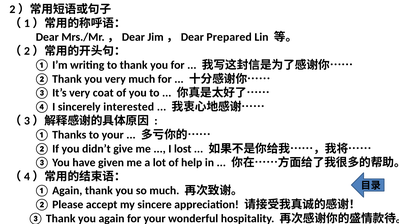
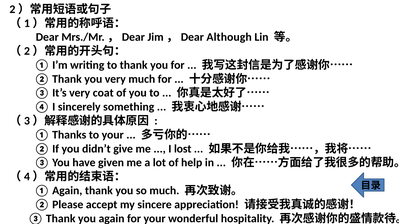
Prepared: Prepared -> Although
interested: interested -> something
